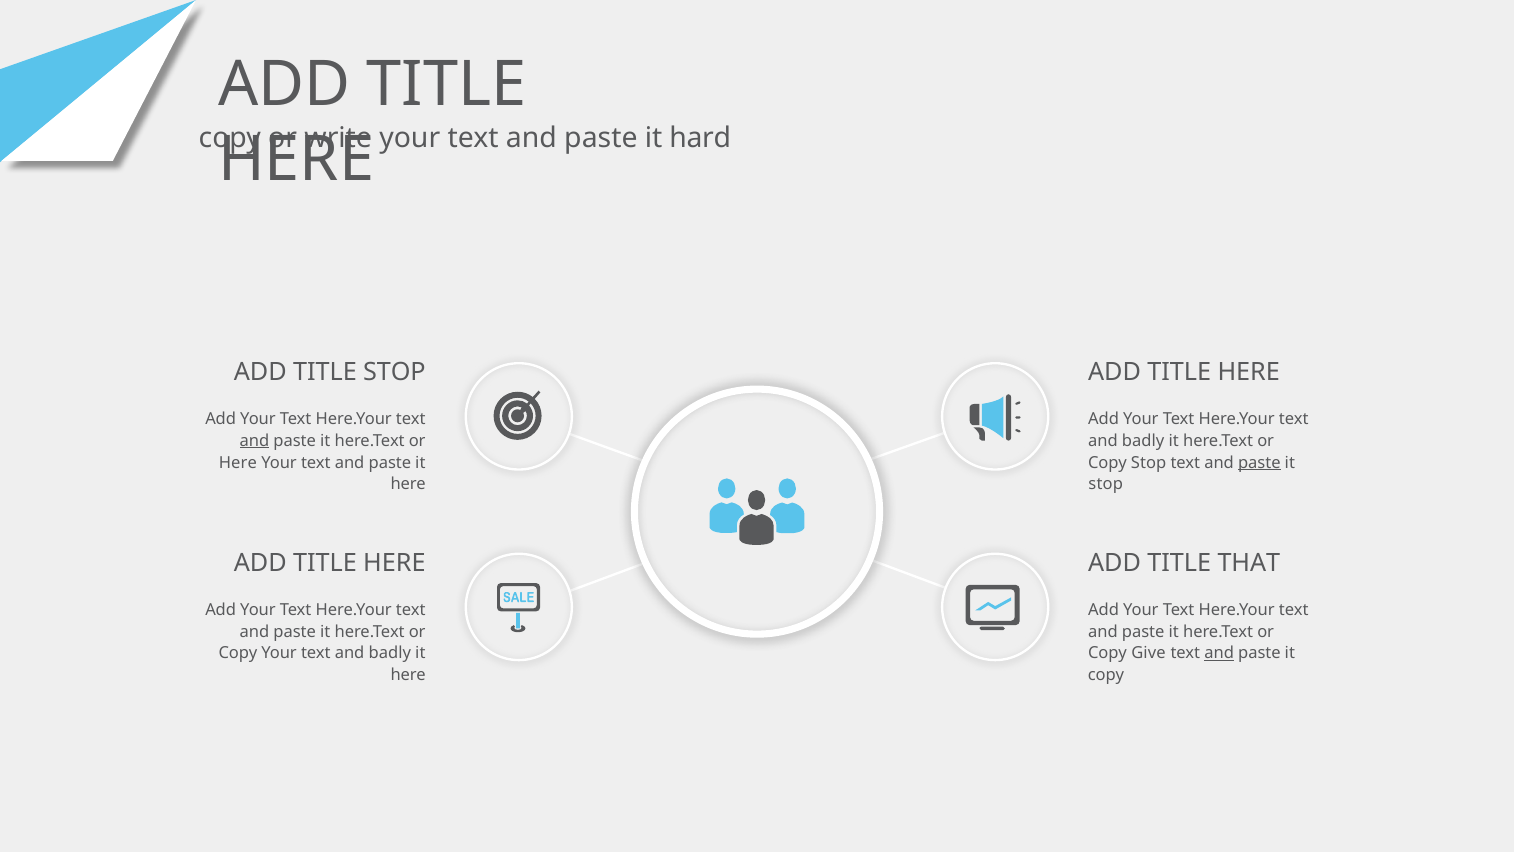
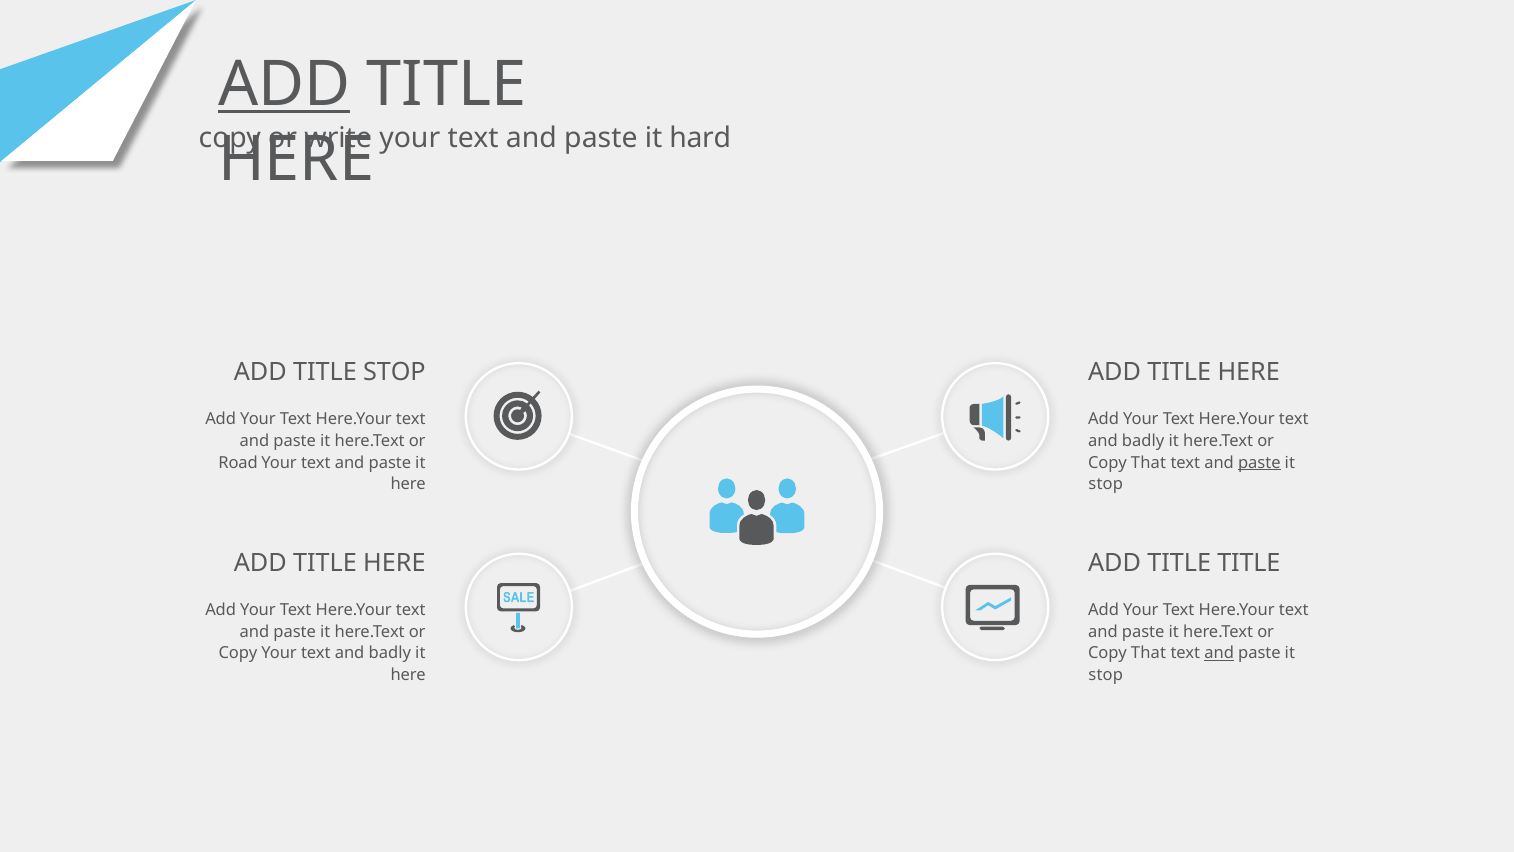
ADD at (284, 84) underline: none -> present
and at (255, 441) underline: present -> none
Here at (238, 462): Here -> Road
Stop at (1149, 462): Stop -> That
TITLE THAT: THAT -> TITLE
Give at (1149, 653): Give -> That
copy at (1106, 675): copy -> stop
